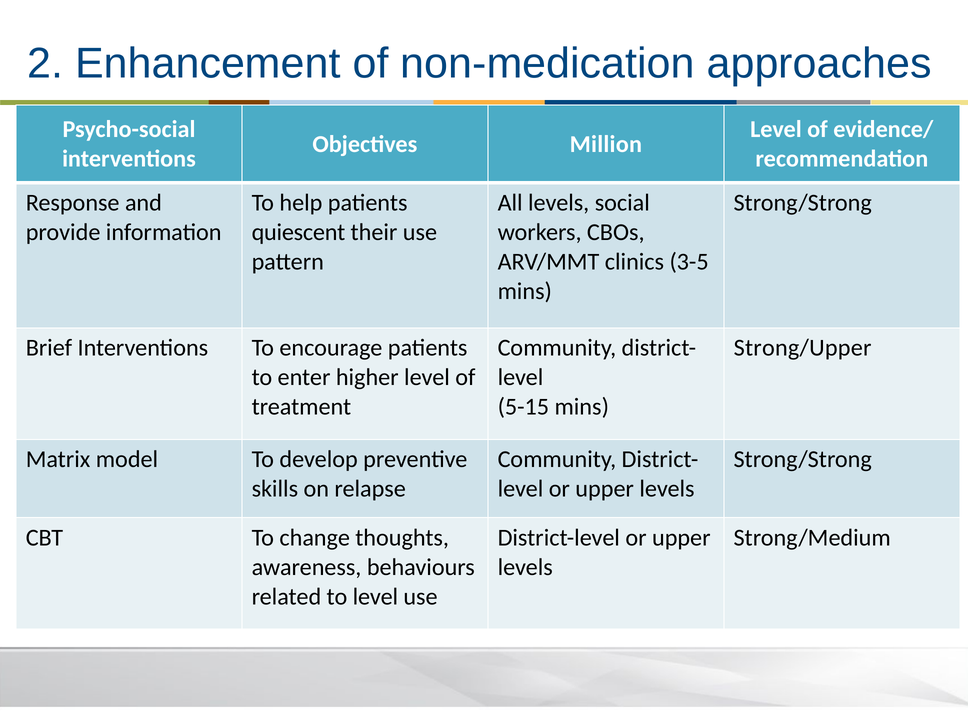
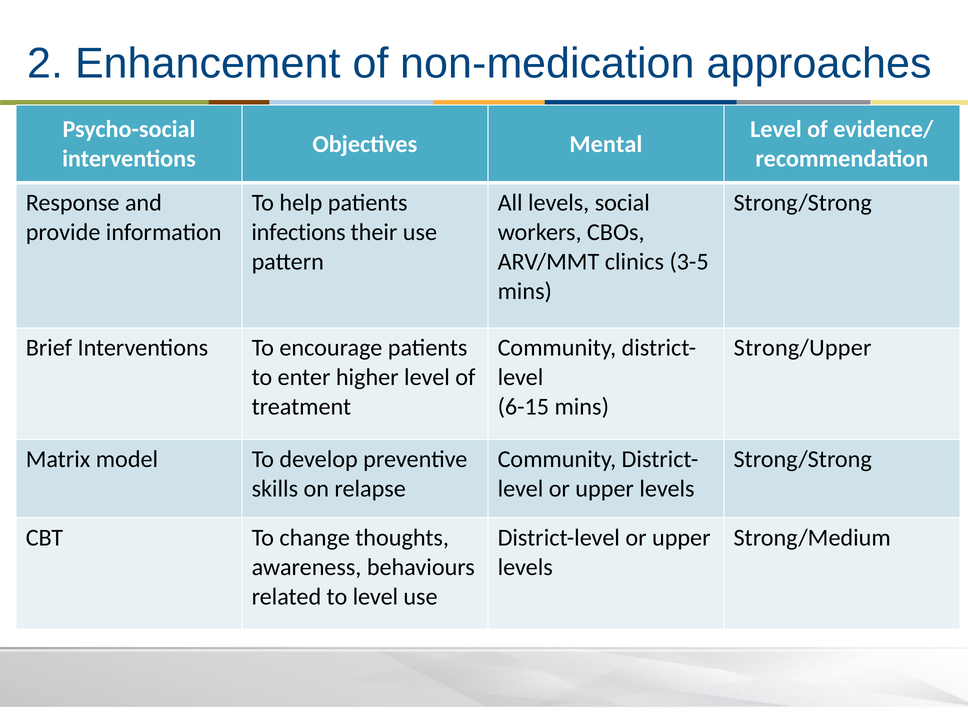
Million: Million -> Mental
quiescent: quiescent -> infections
5-15: 5-15 -> 6-15
